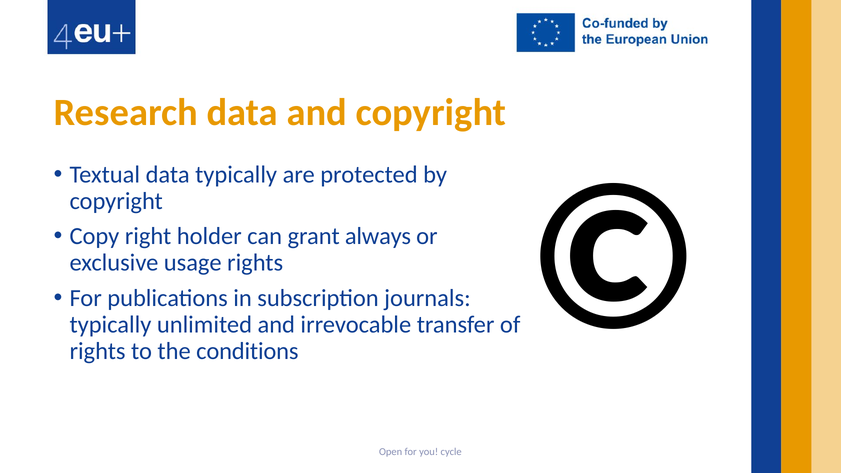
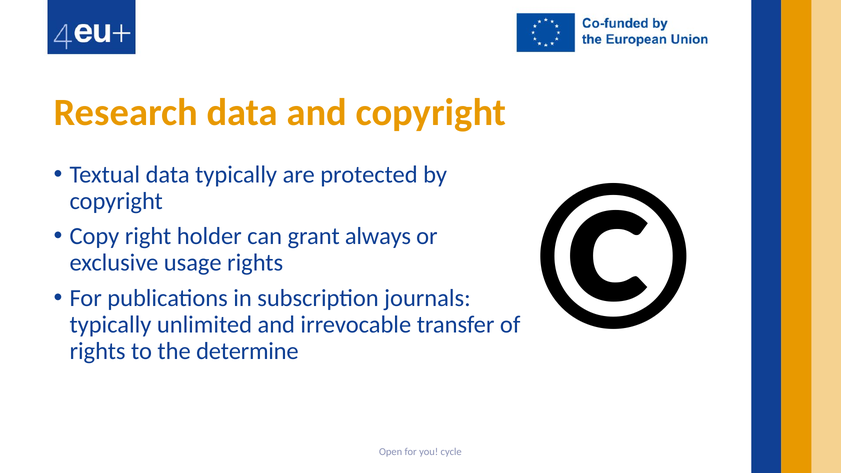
conditions: conditions -> determine
